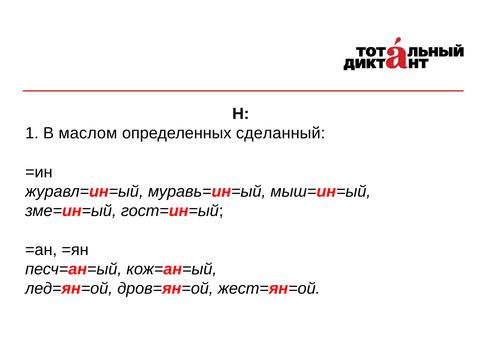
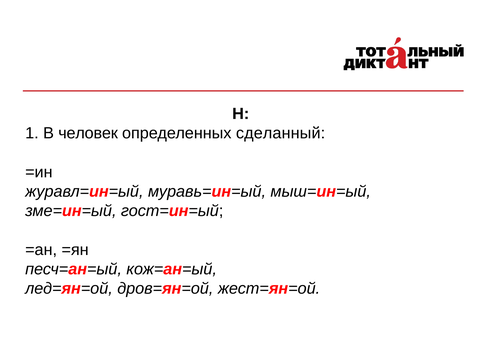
маслом: маслом -> человек
